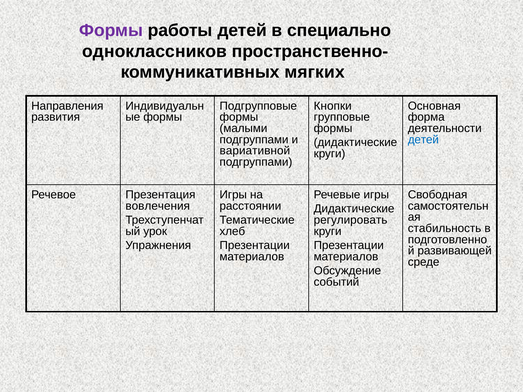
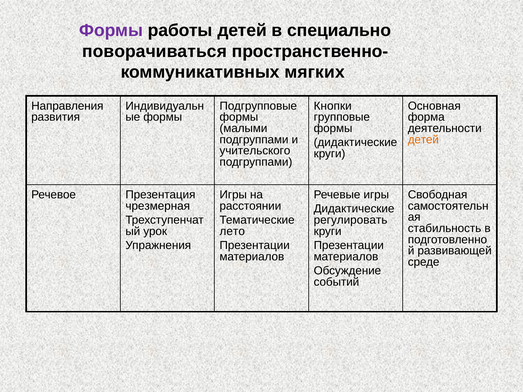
одноклассников: одноклассников -> поворачиваться
детей at (423, 140) colour: blue -> orange
вариативной: вариативной -> учительского
вовлечения: вовлечения -> чрезмерная
хлеб: хлеб -> лето
